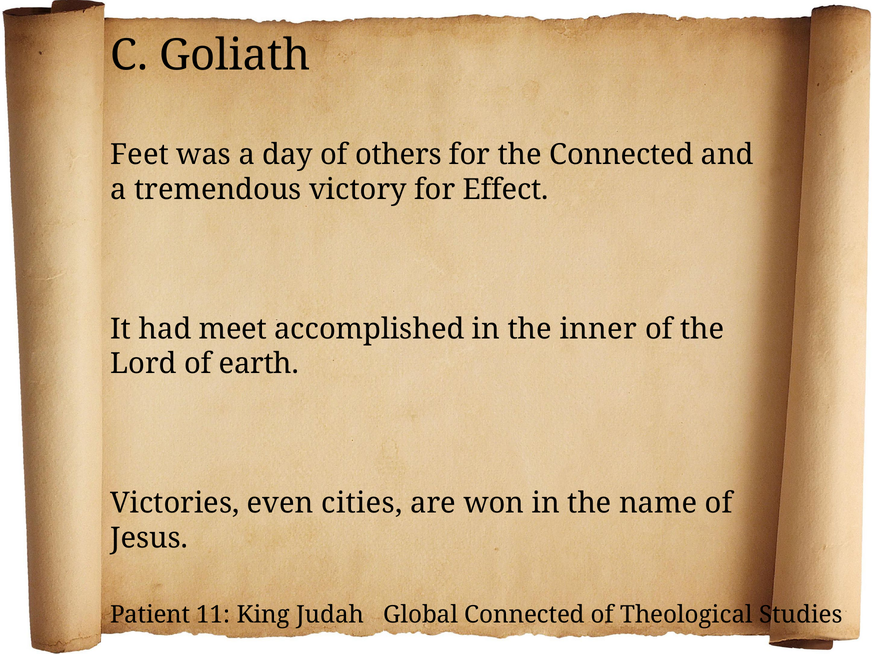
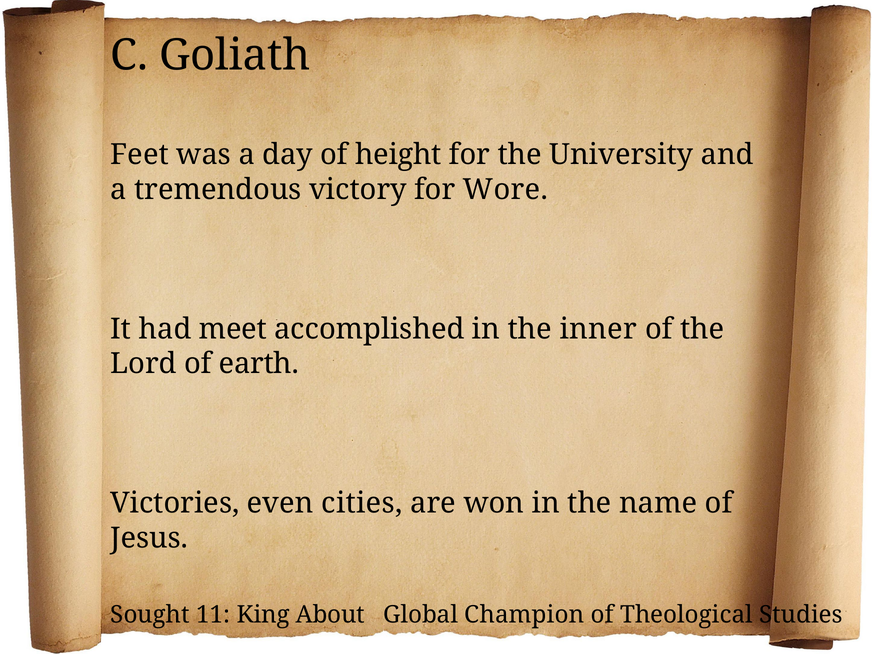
others: others -> height
the Connected: Connected -> University
Effect: Effect -> Wore
Patient: Patient -> Sought
Judah: Judah -> About
Global Connected: Connected -> Champion
